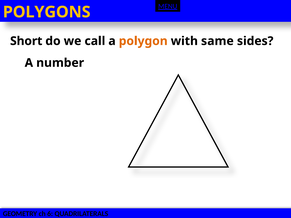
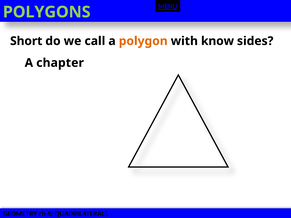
POLYGONS colour: yellow -> light green
same: same -> know
number: number -> chapter
